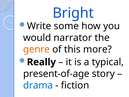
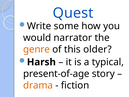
Bright: Bright -> Quest
more: more -> older
Really: Really -> Harsh
drama colour: blue -> orange
